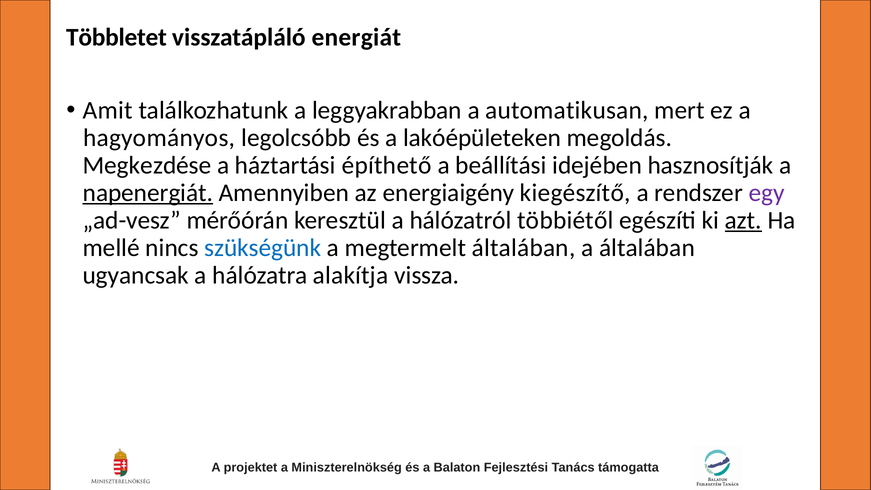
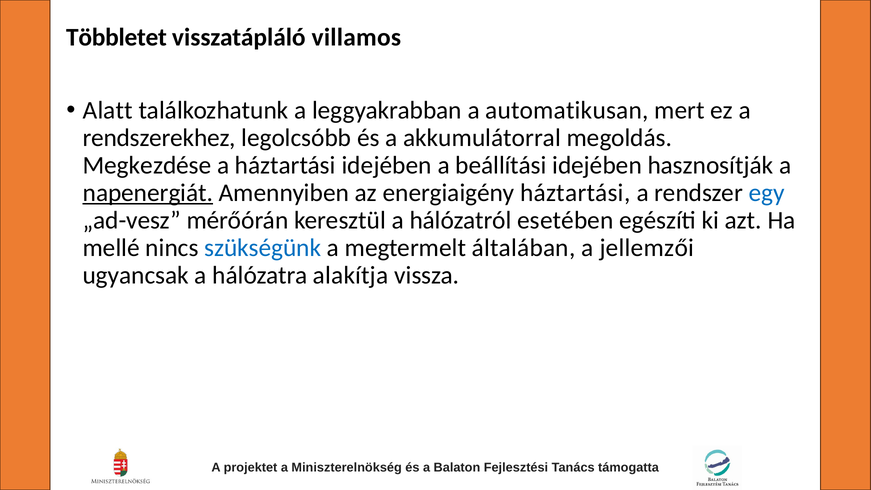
energiát: energiát -> villamos
Amit: Amit -> Alatt
hagyományos: hagyományos -> rendszerekhez
lakóépületeken: lakóépületeken -> akkumulátorral
háztartási építhető: építhető -> idejében
energiaigény kiegészítő: kiegészítő -> háztartási
egy colour: purple -> blue
többiétől: többiétől -> esetében
azt underline: present -> none
a általában: általában -> jellemzői
